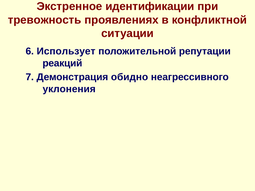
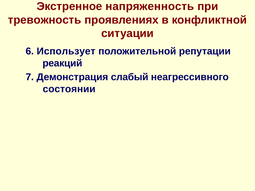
идентификации: идентификации -> напряженность
обидно: обидно -> слабый
уклонения: уклонения -> состоянии
